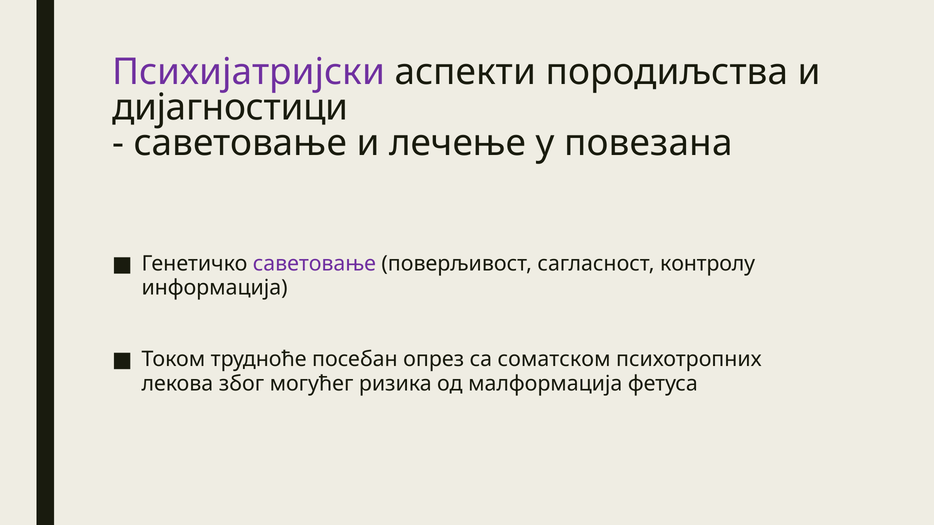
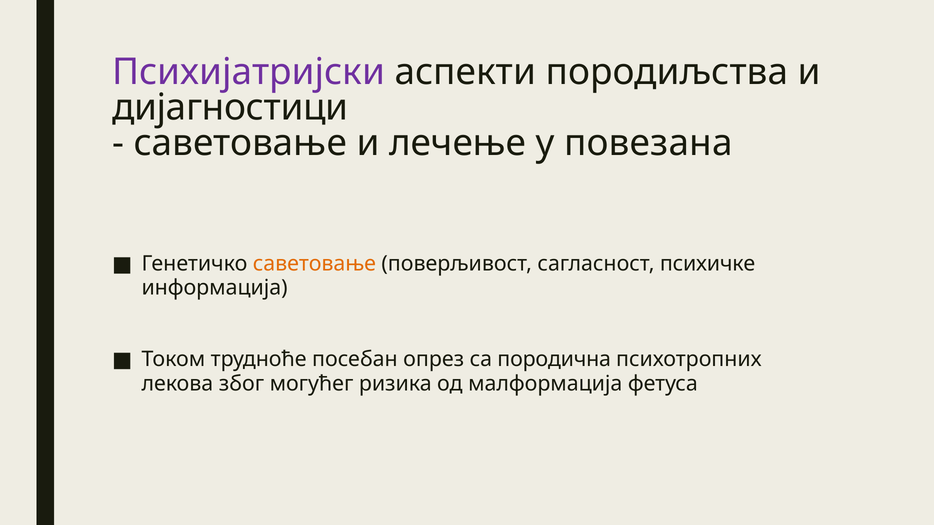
саветовање at (314, 264) colour: purple -> orange
контролу: контролу -> психичке
соматском: соматском -> породична
